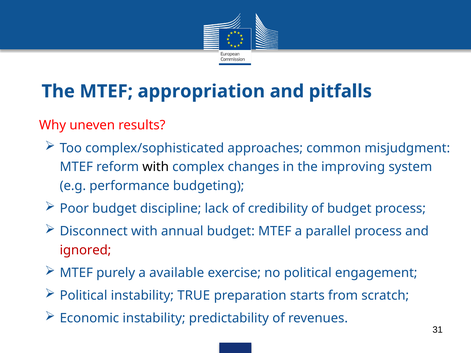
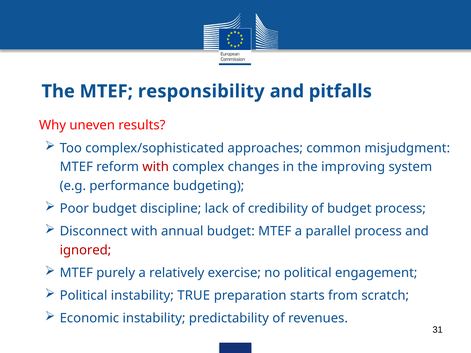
appropriation: appropriation -> responsibility
with at (156, 167) colour: black -> red
available: available -> relatively
